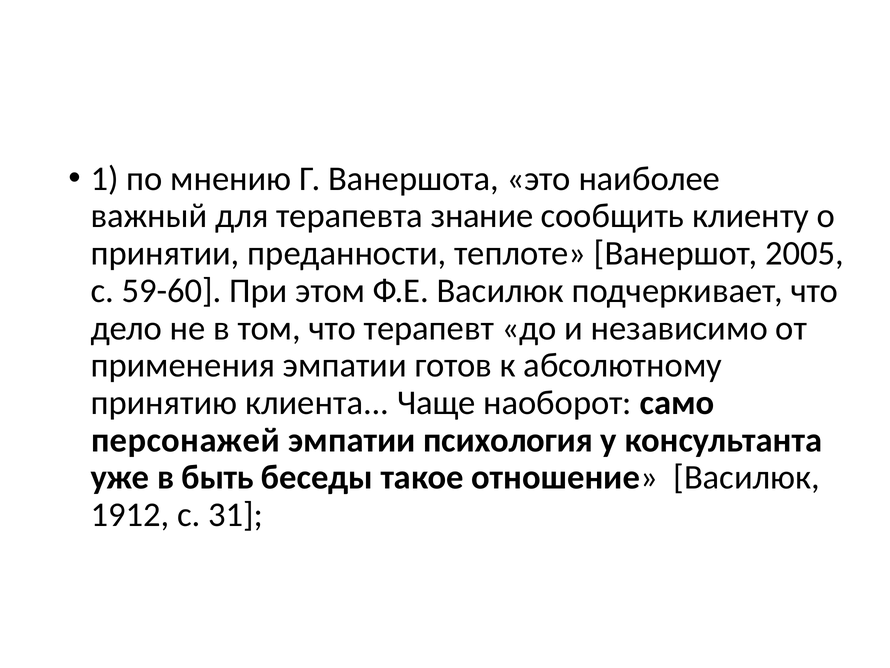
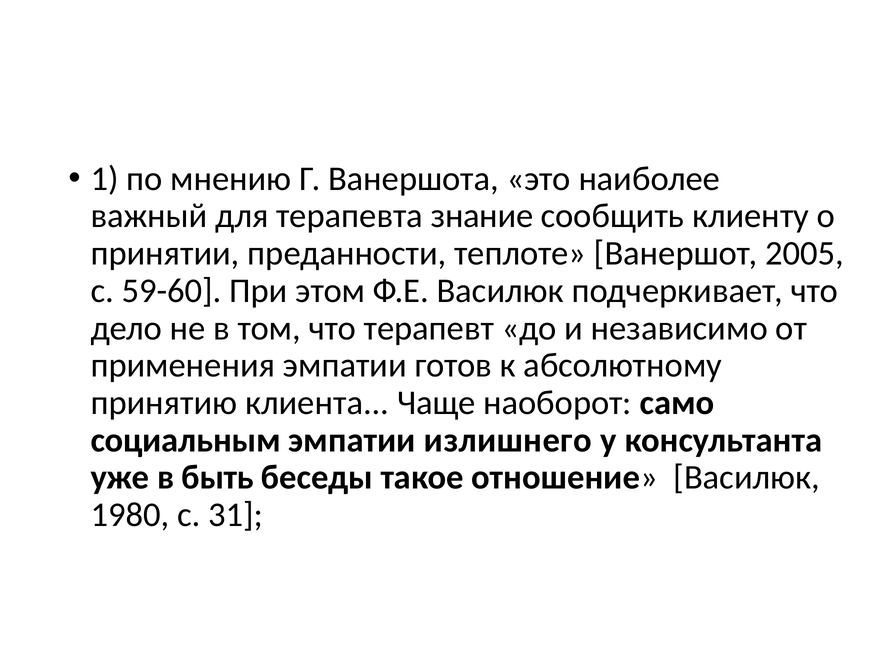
персонажей: персонажей -> социальным
психология: психология -> излишнего
1912: 1912 -> 1980
